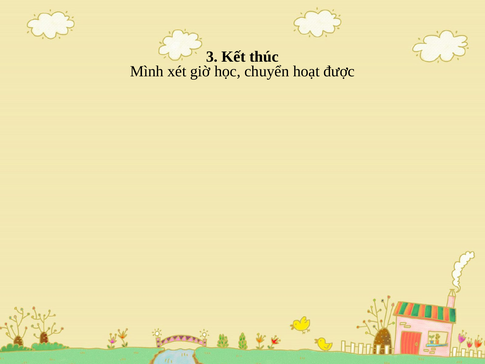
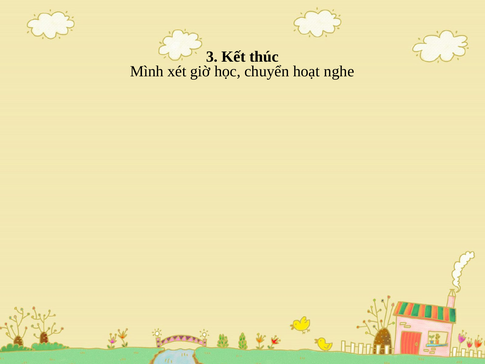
được: được -> nghe
